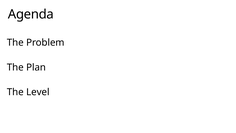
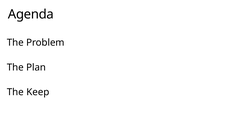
Level: Level -> Keep
